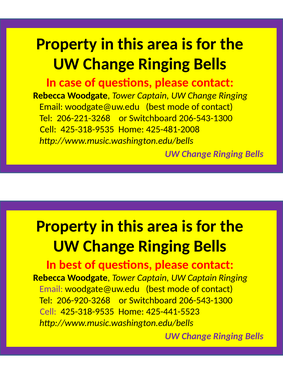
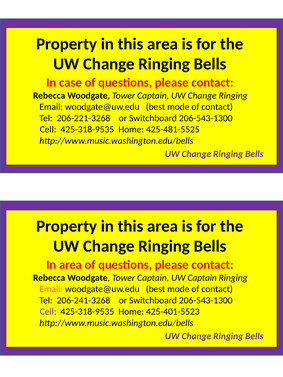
425-481-2008: 425-481-2008 -> 425-481-5525
In best: best -> area
Email at (51, 289) colour: purple -> orange
206-920-3268: 206-920-3268 -> 206-241-3268
425-441-5523: 425-441-5523 -> 425-401-5523
